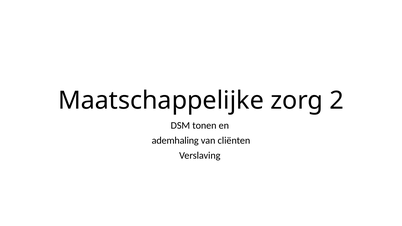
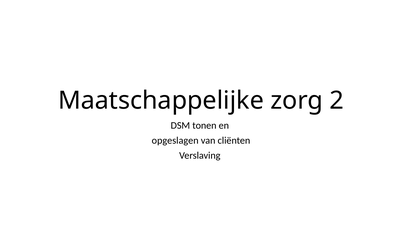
ademhaling: ademhaling -> opgeslagen
